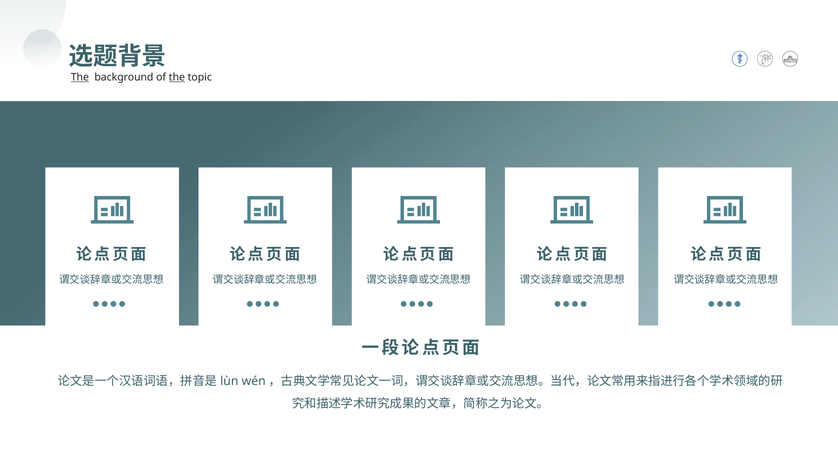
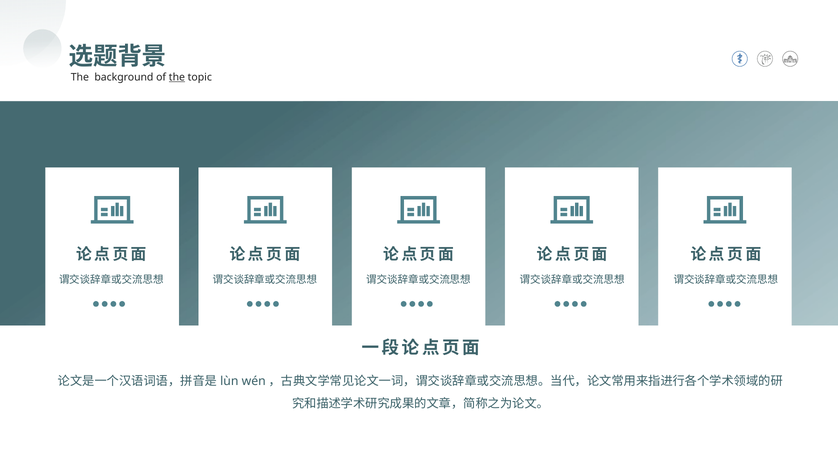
The at (80, 77) underline: present -> none
